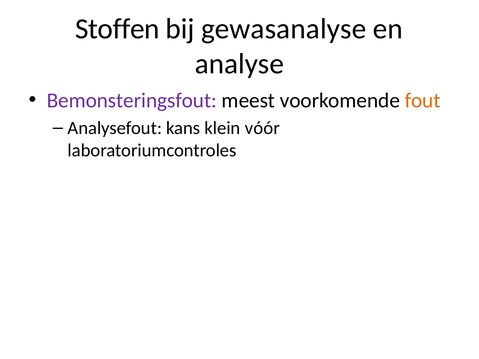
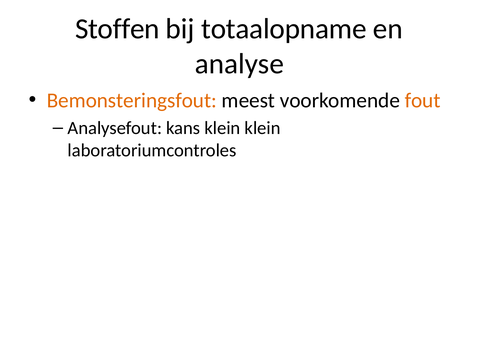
gewasanalyse: gewasanalyse -> totaalopname
Bemonsteringsfout colour: purple -> orange
klein vóór: vóór -> klein
